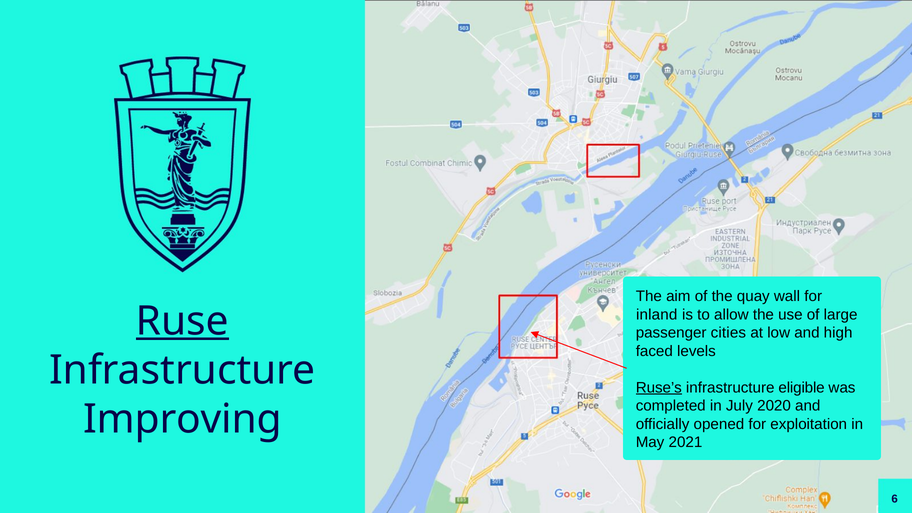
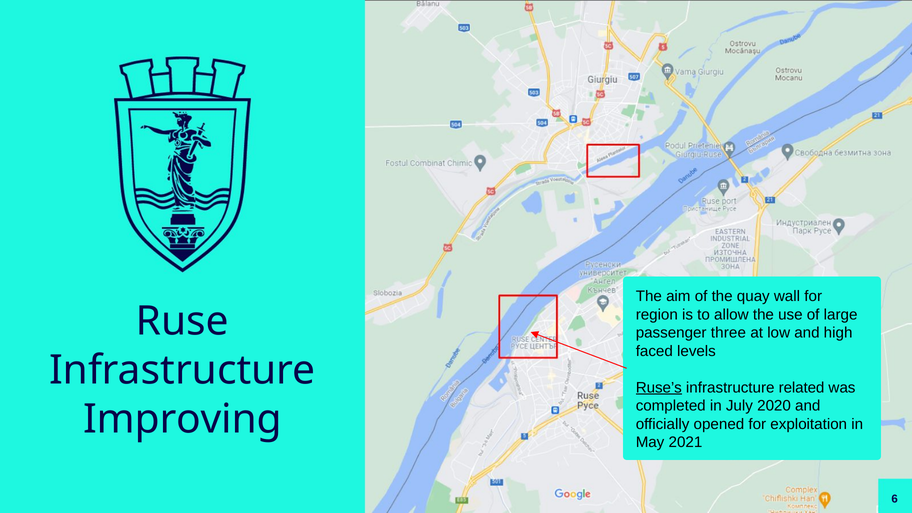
inland: inland -> region
Ruse underline: present -> none
cities: cities -> three
eligible: eligible -> related
